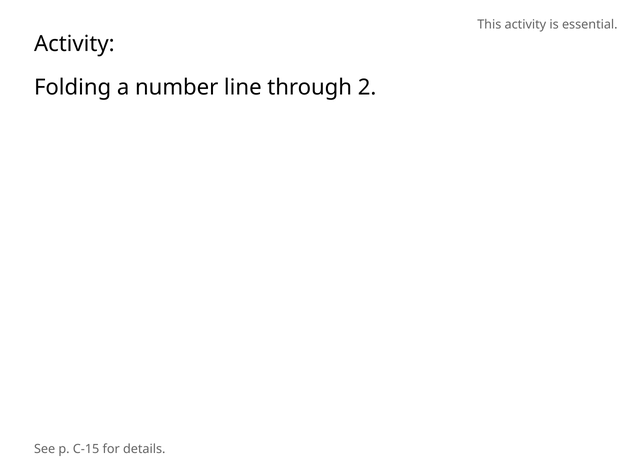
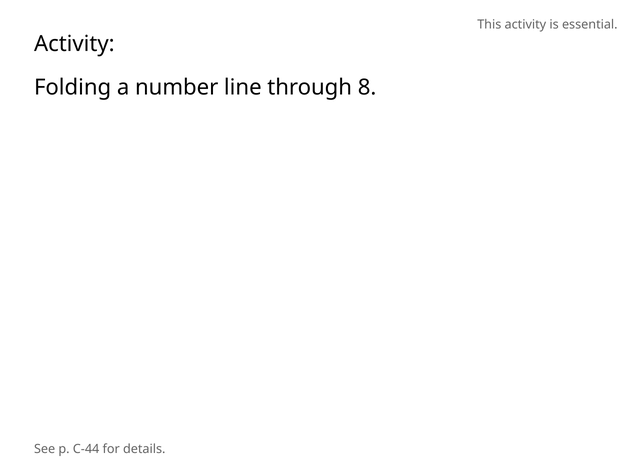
2: 2 -> 8
C-15: C-15 -> C-44
